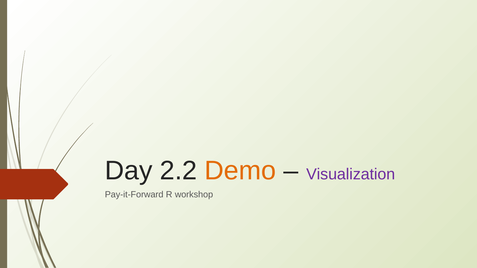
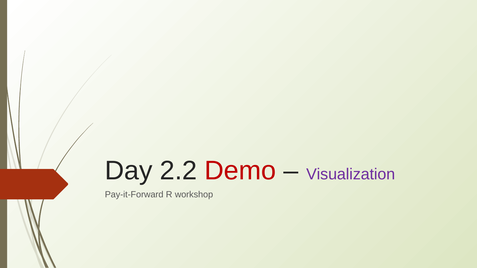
Demo colour: orange -> red
